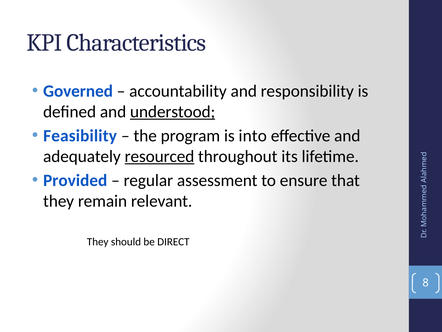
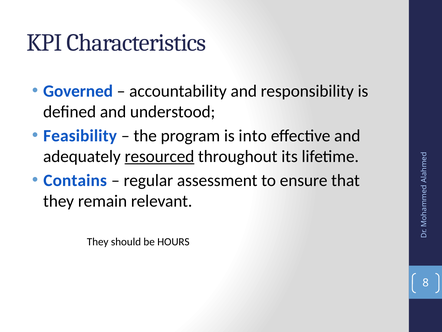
understood underline: present -> none
Provided: Provided -> Contains
DIRECT: DIRECT -> HOURS
